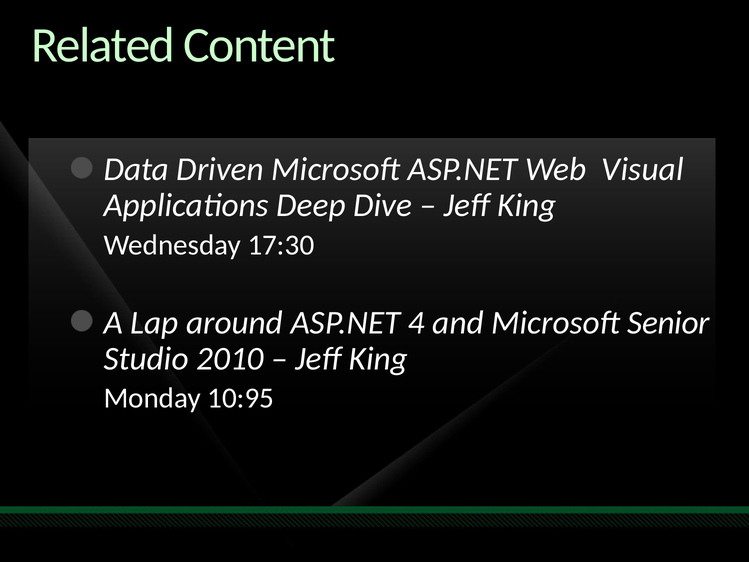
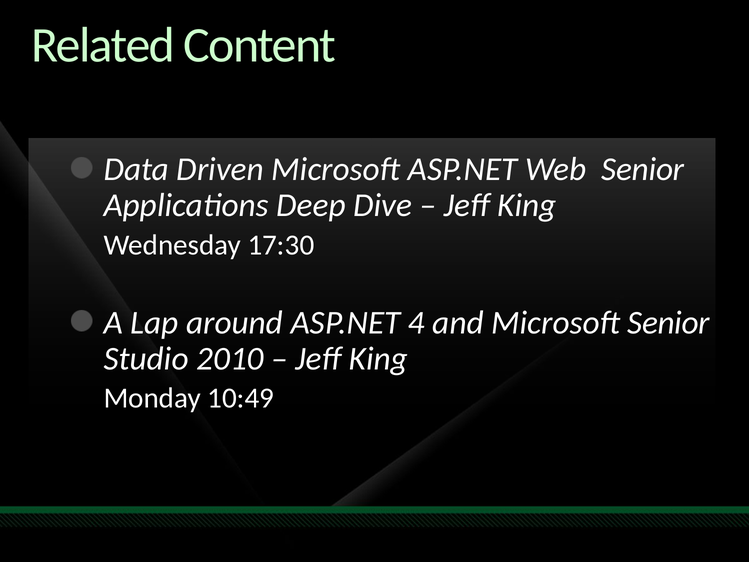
Web Visual: Visual -> Senior
10:95: 10:95 -> 10:49
